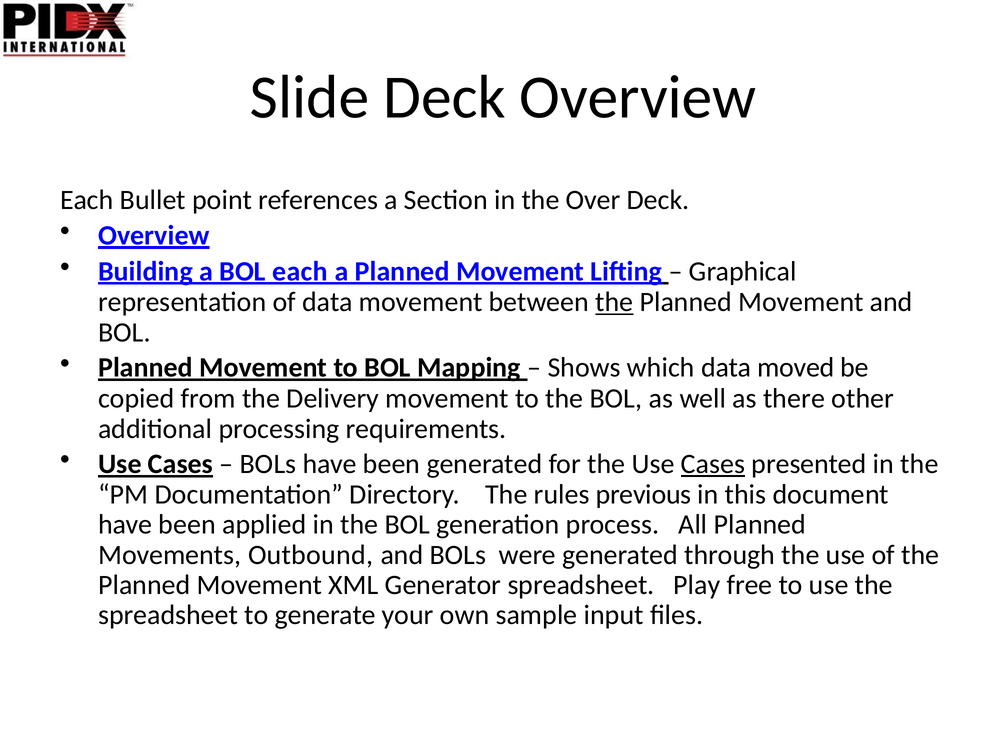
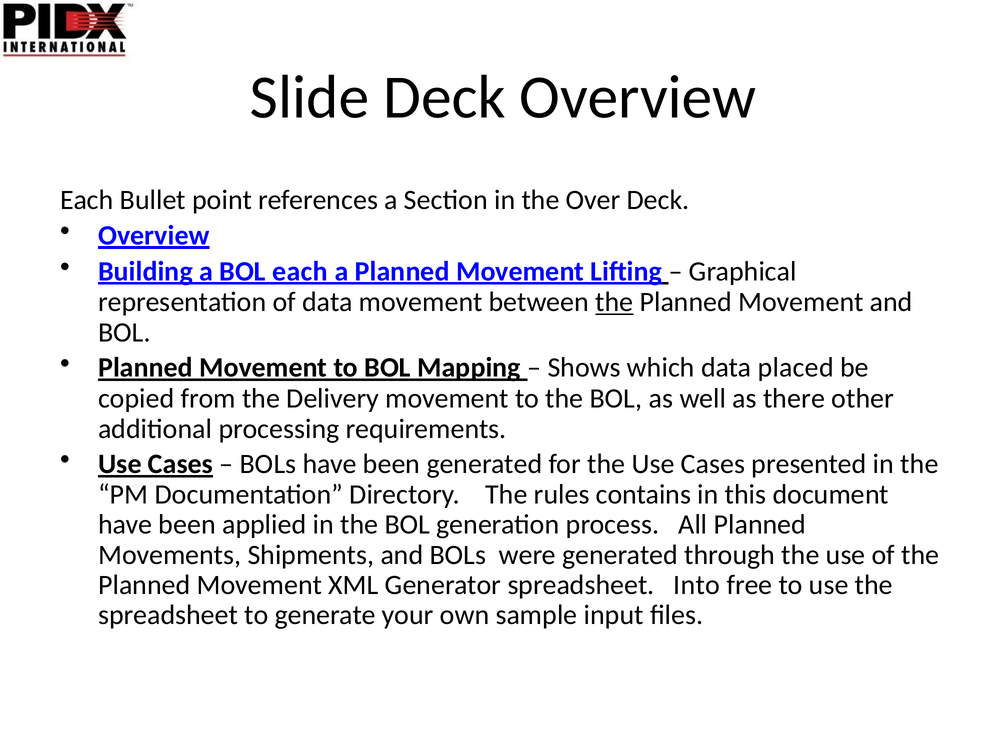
moved: moved -> placed
Cases at (713, 464) underline: present -> none
previous: previous -> contains
Outbound: Outbound -> Shipments
Play: Play -> Into
